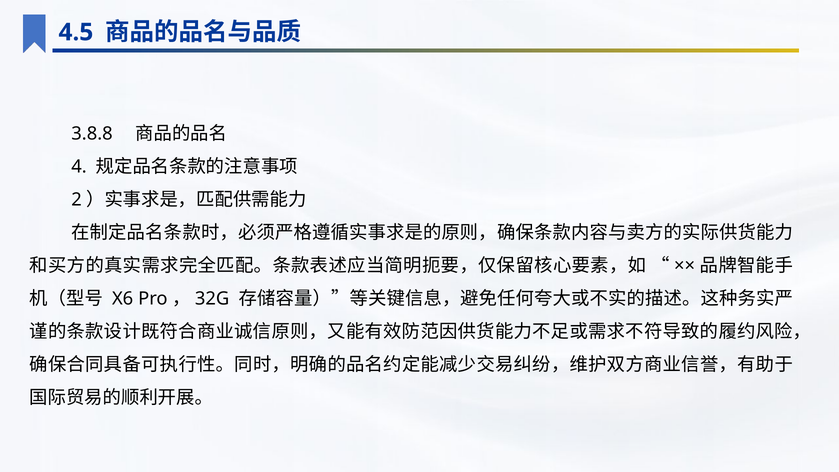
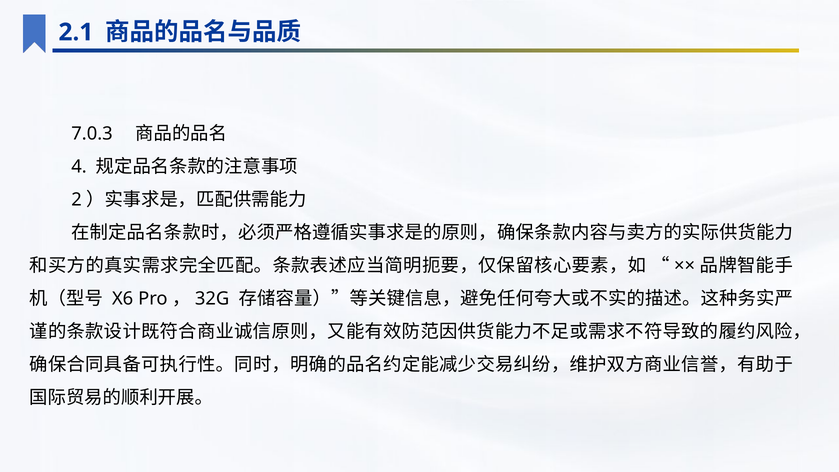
4.5: 4.5 -> 2.1
3.8.8: 3.8.8 -> 7.0.3
